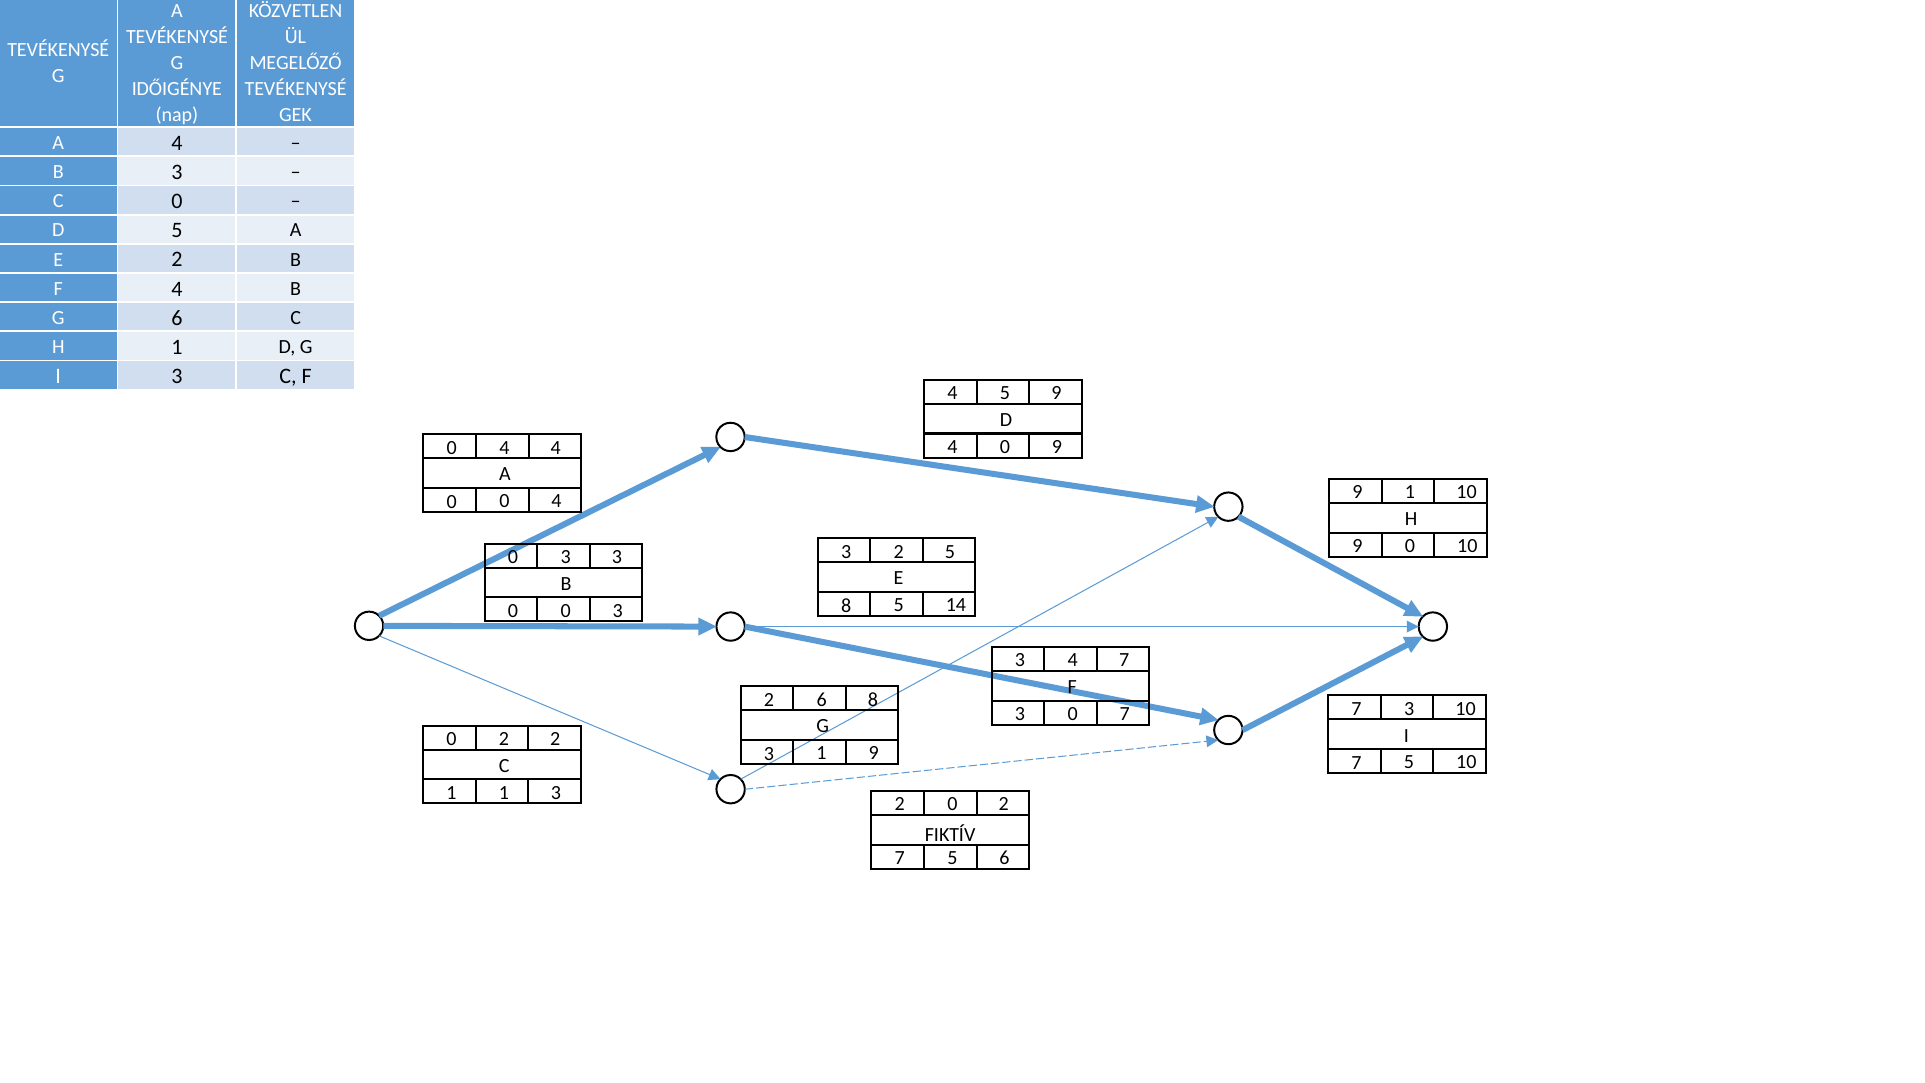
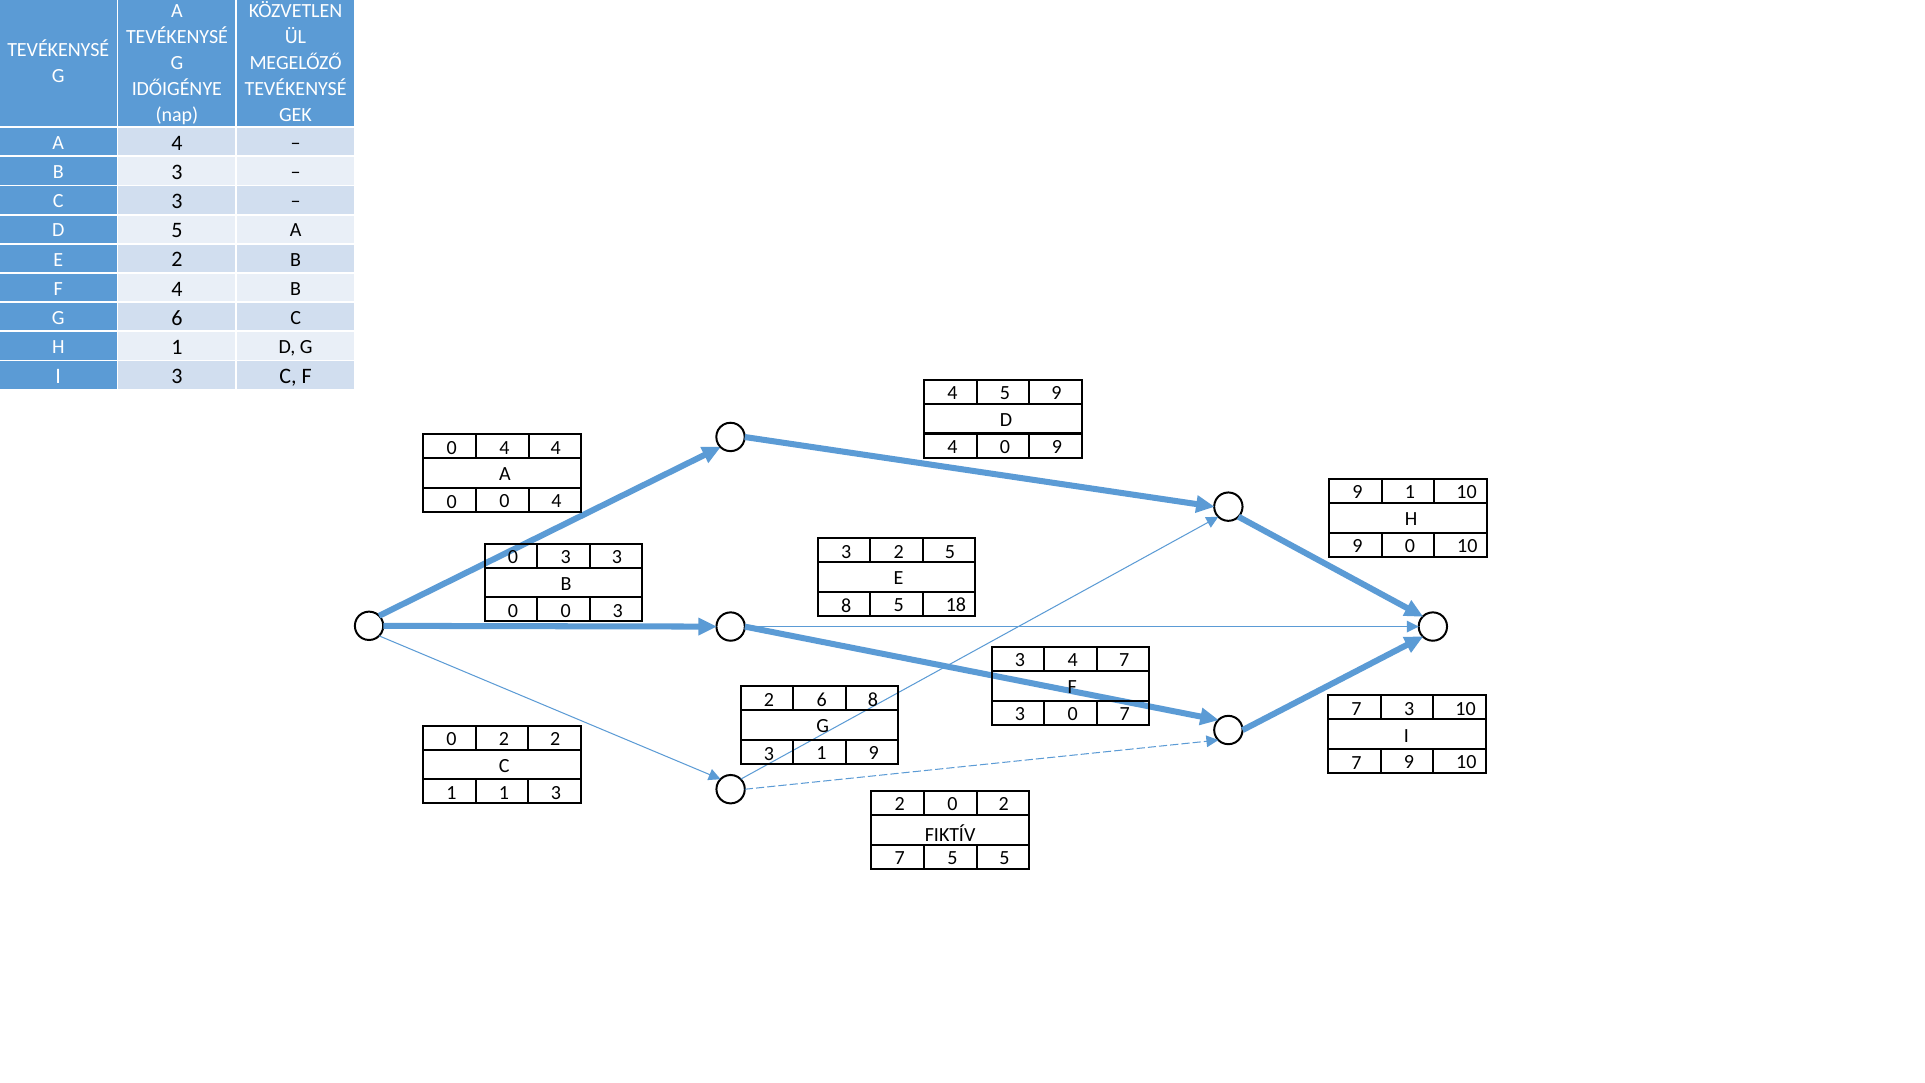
0 at (177, 201): 0 -> 3
14: 14 -> 18
5 at (1409, 762): 5 -> 9
5 6: 6 -> 5
